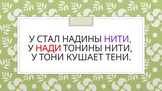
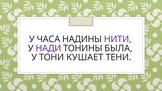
СТАЛ: СТАЛ -> ЧАСА
НАДИ colour: red -> purple
ТОНИНЫ НИТИ: НИТИ -> БЫЛА
